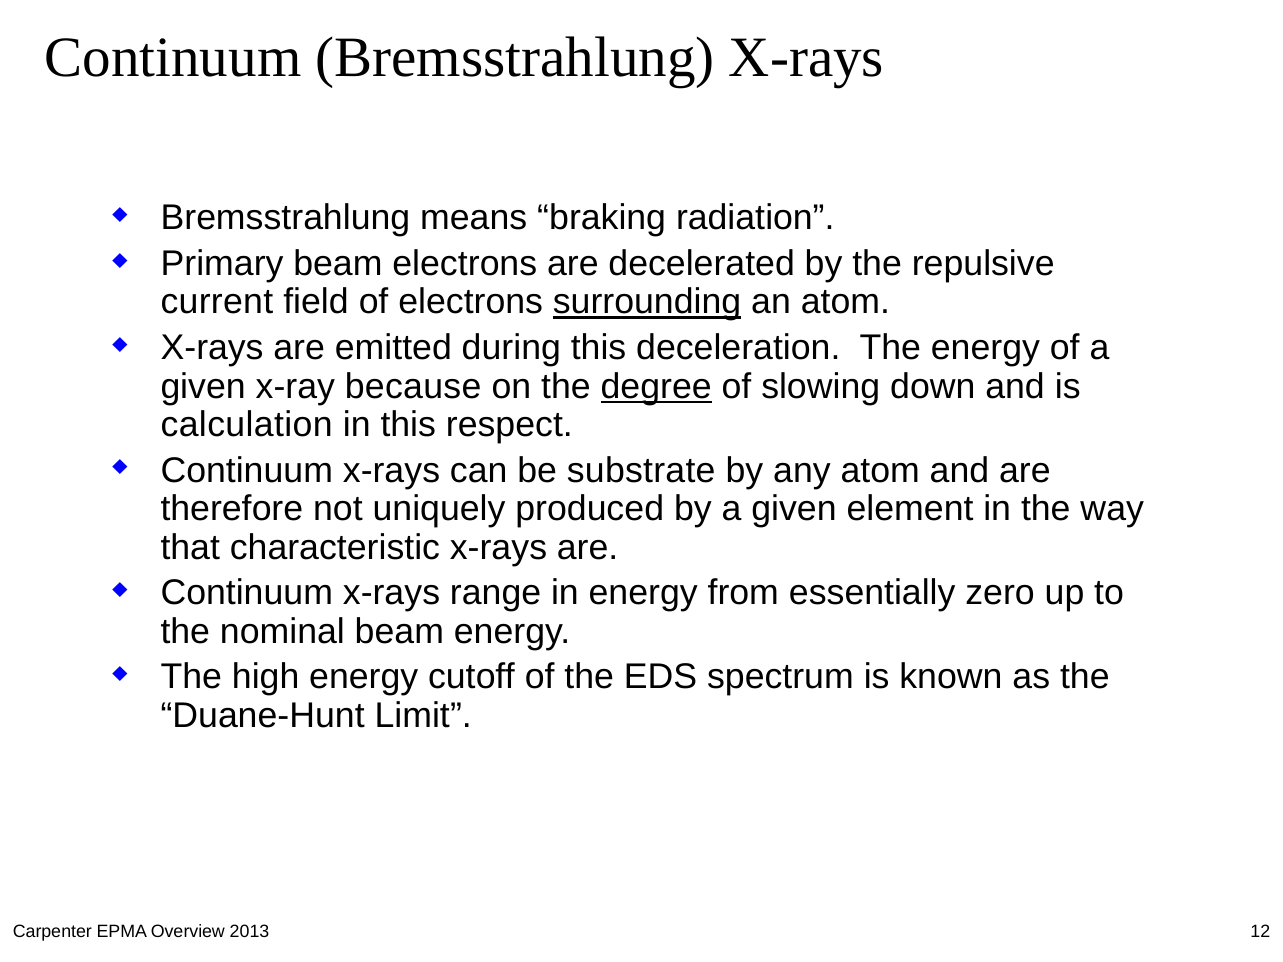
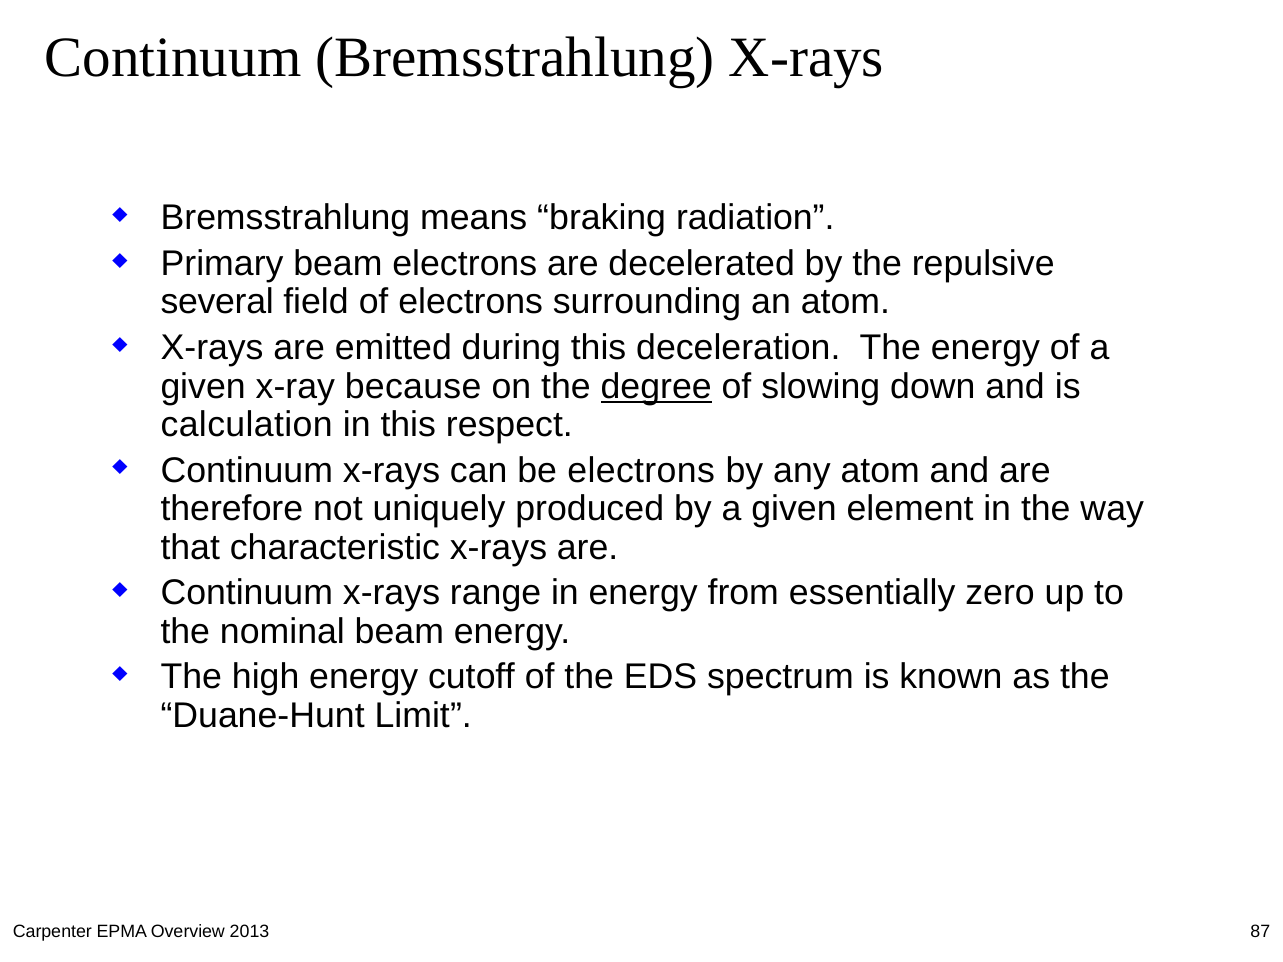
current: current -> several
surrounding underline: present -> none
be substrate: substrate -> electrons
12: 12 -> 87
